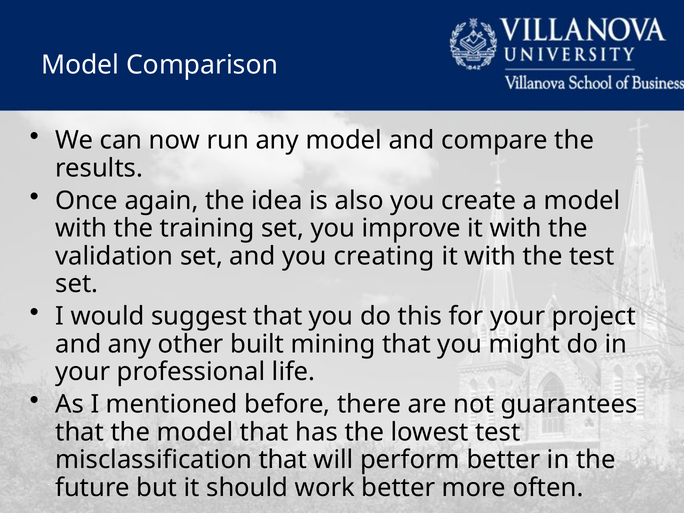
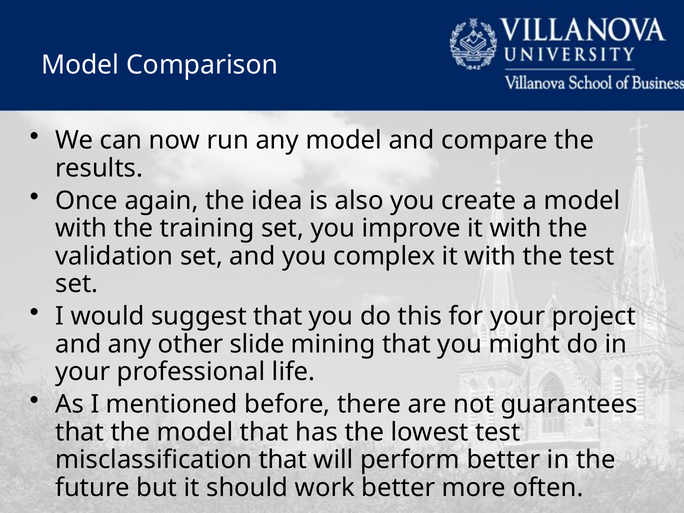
creating: creating -> complex
built: built -> slide
